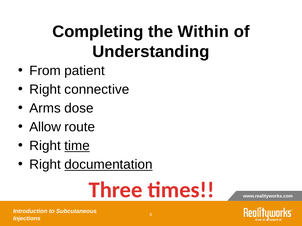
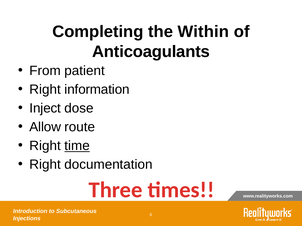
Understanding: Understanding -> Anticoagulants
connective: connective -> information
Arms: Arms -> Inject
documentation underline: present -> none
